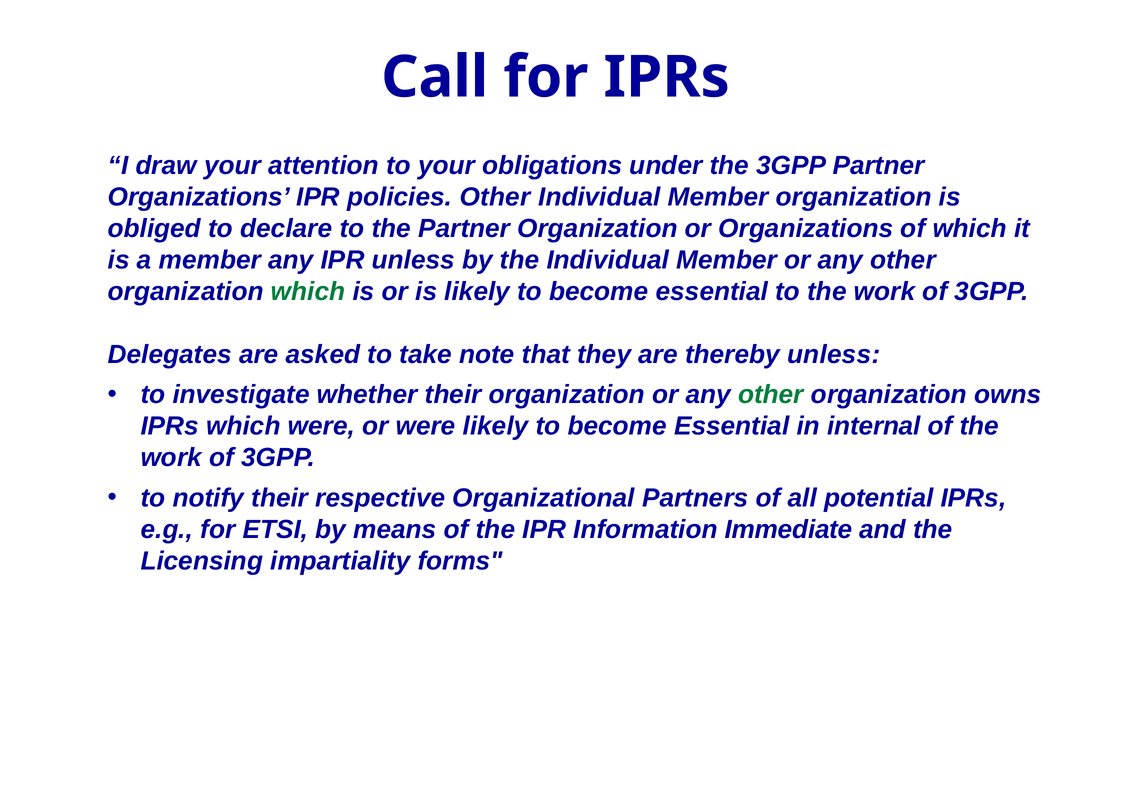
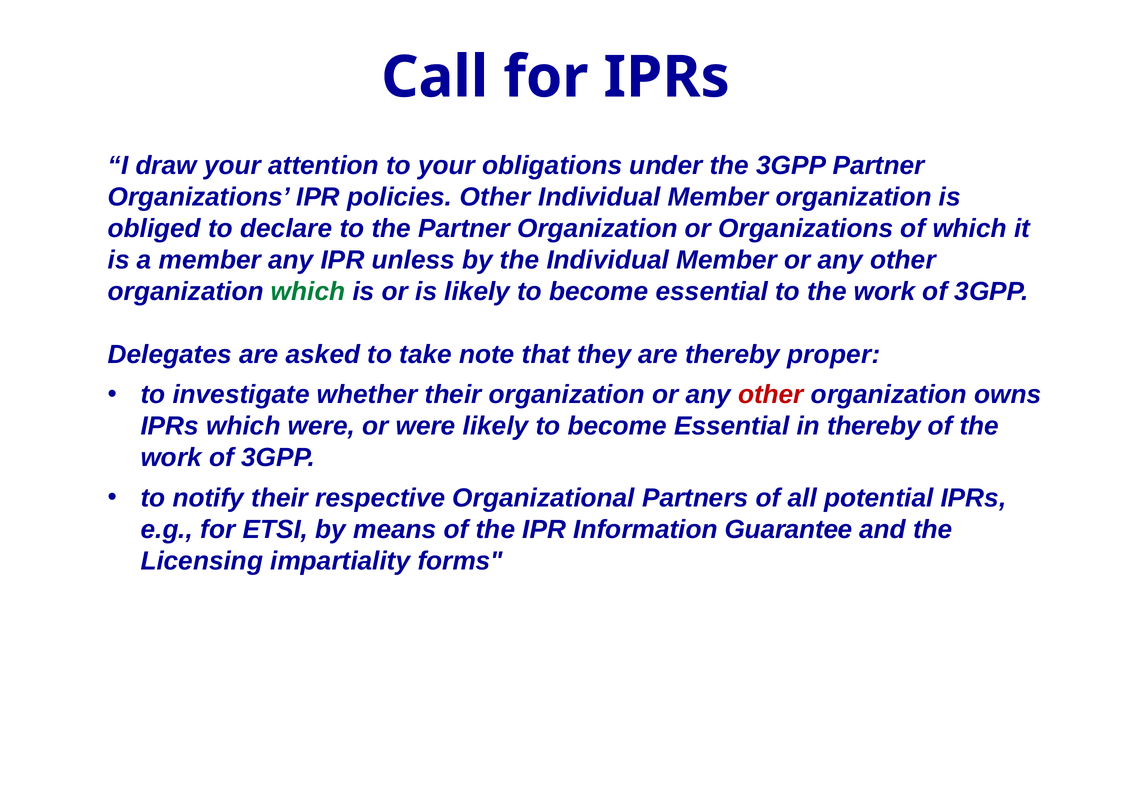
thereby unless: unless -> proper
other at (771, 395) colour: green -> red
in internal: internal -> thereby
Immediate: Immediate -> Guarantee
